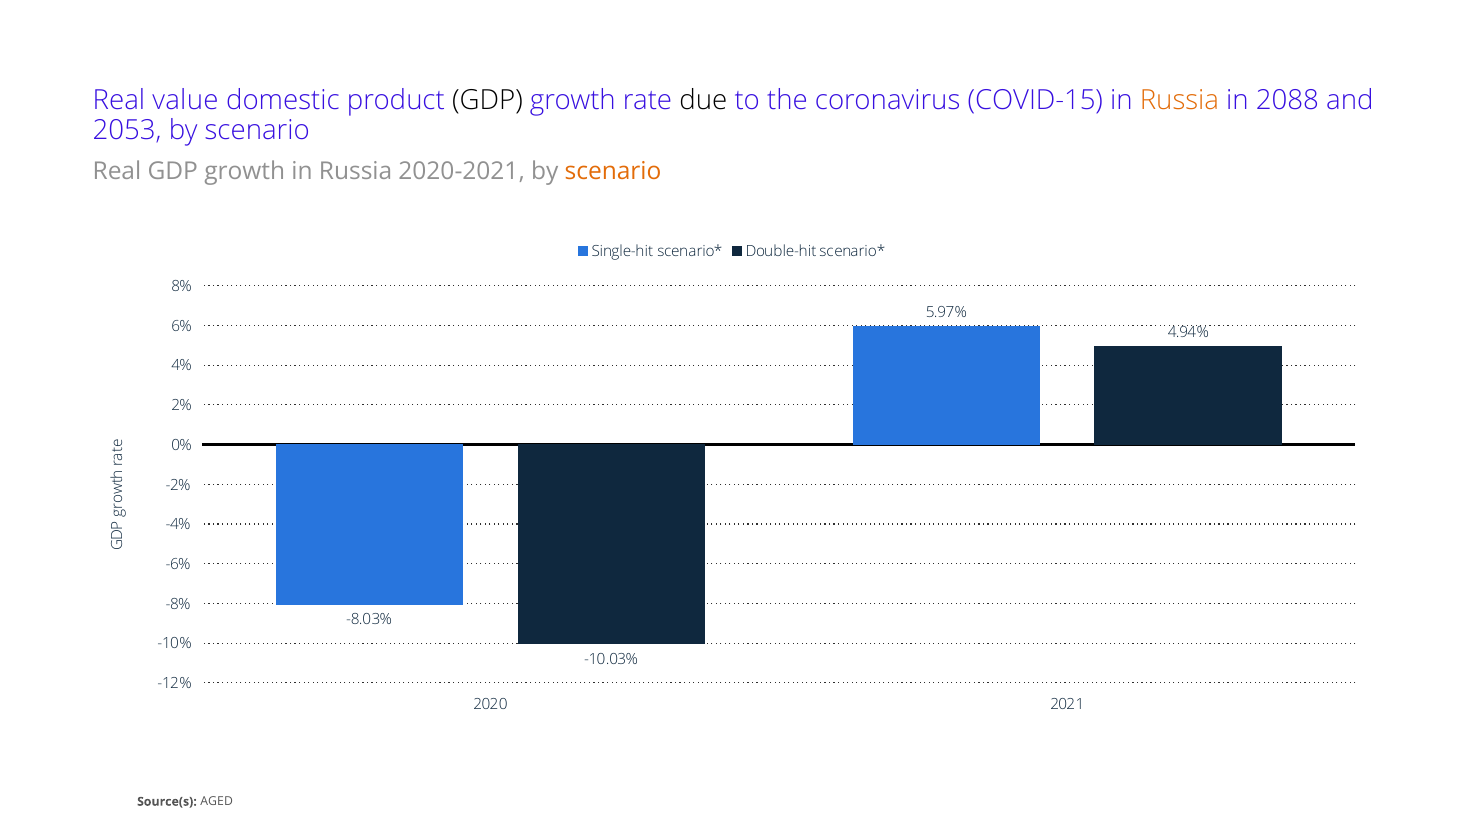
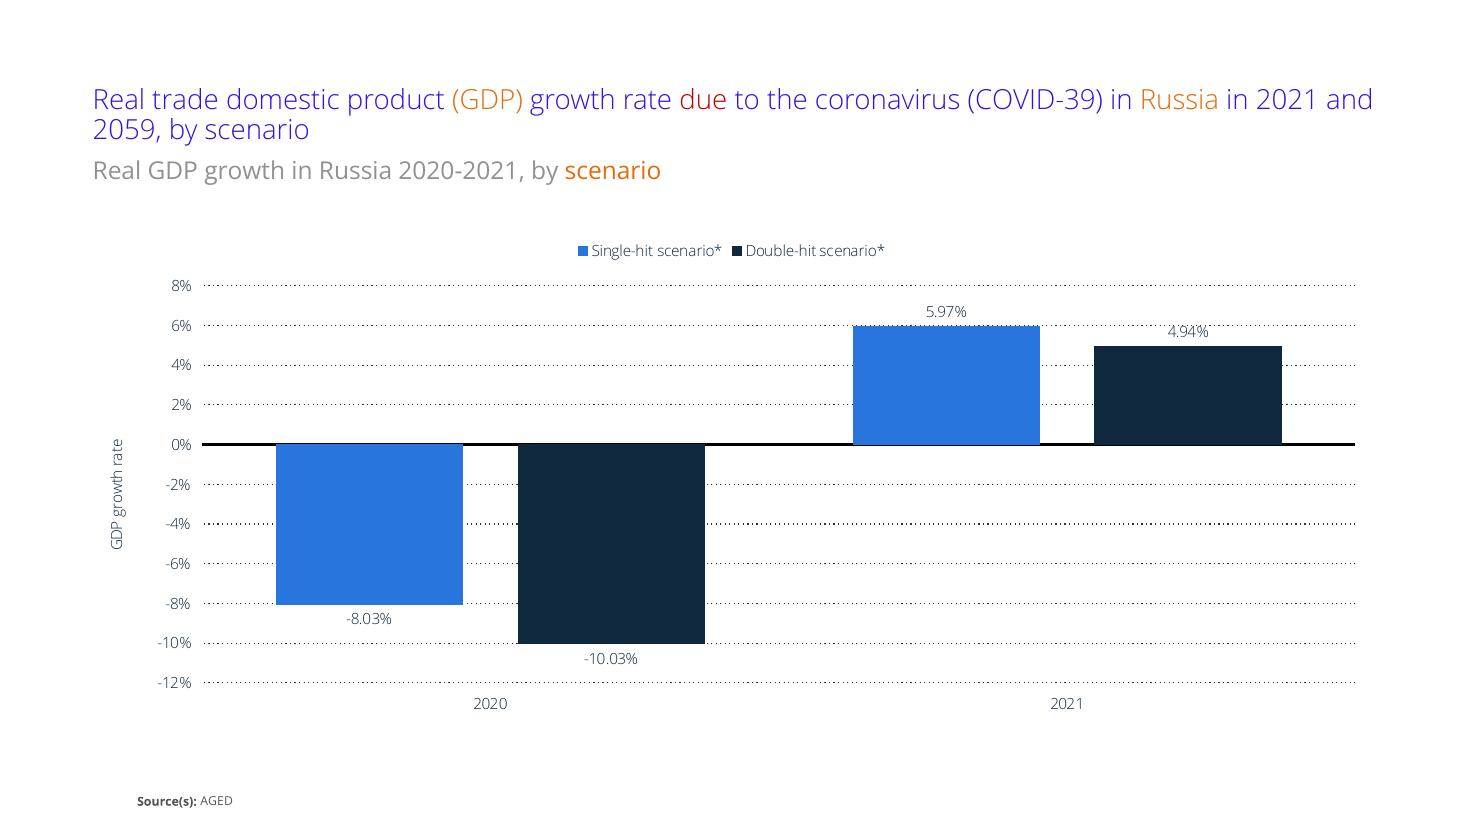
value: value -> trade
GDP at (487, 100) colour: black -> orange
due colour: black -> red
COVID-15: COVID-15 -> COVID-39
in 2088: 2088 -> 2021
2053: 2053 -> 2059
